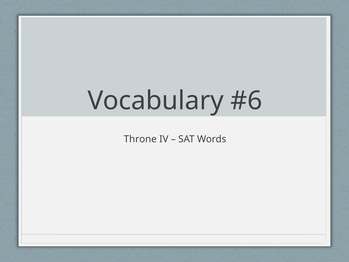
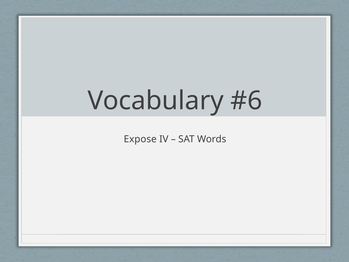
Throne: Throne -> Expose
